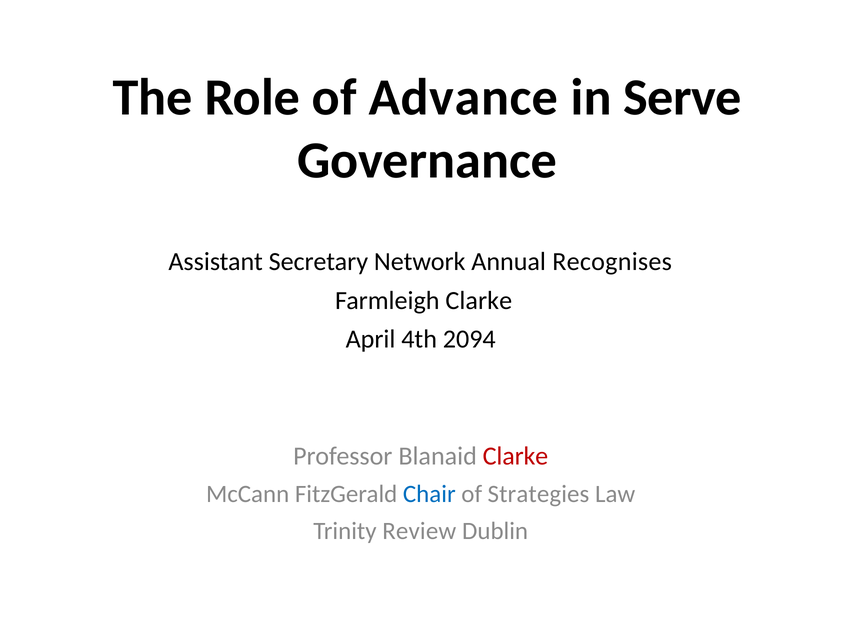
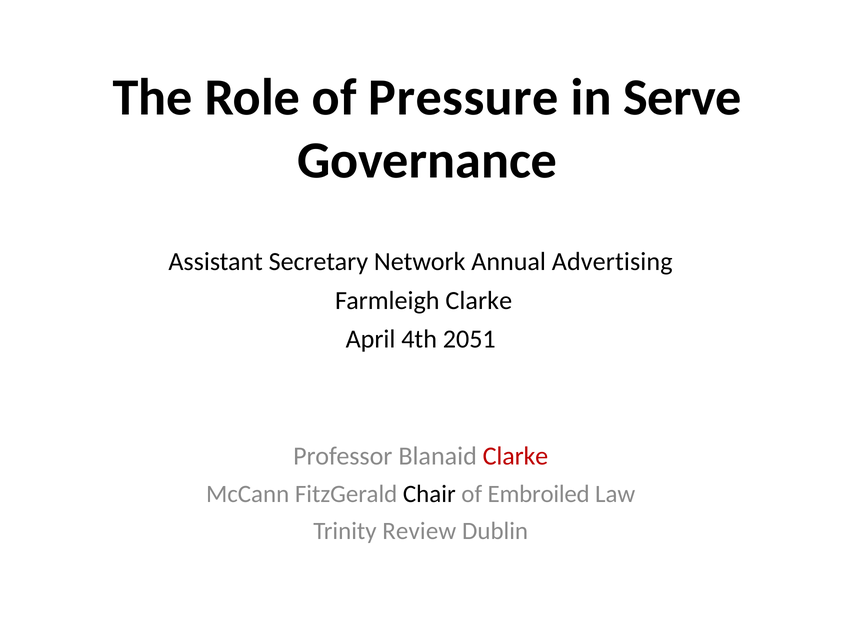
Advance: Advance -> Pressure
Recognises: Recognises -> Advertising
2094: 2094 -> 2051
Chair colour: blue -> black
Strategies: Strategies -> Embroiled
